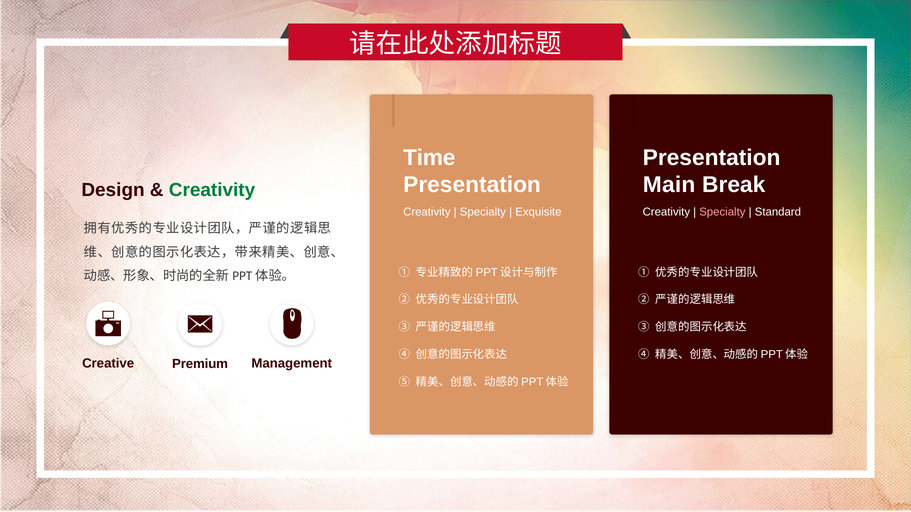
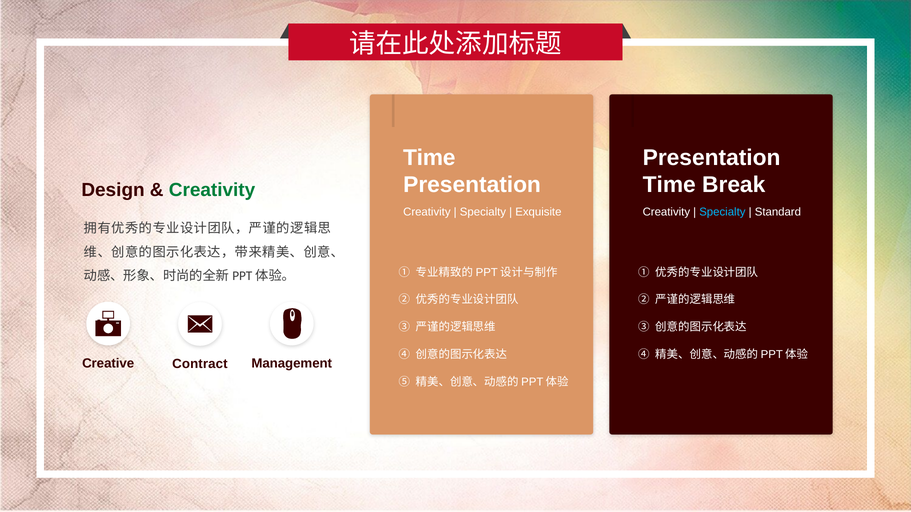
Main at (669, 185): Main -> Time
Specialty at (722, 212) colour: pink -> light blue
Premium: Premium -> Contract
